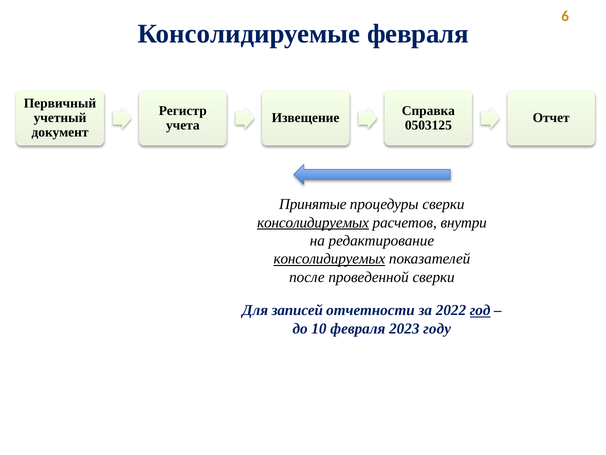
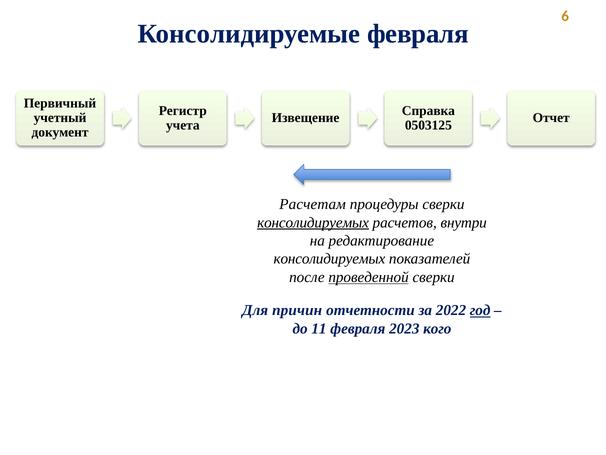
Принятые: Принятые -> Расчетам
консолидируемых at (329, 259) underline: present -> none
проведенной underline: none -> present
записей: записей -> причин
10: 10 -> 11
году: году -> кого
